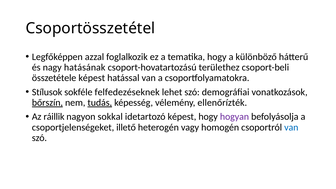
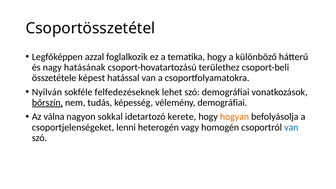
Stílusok: Stílusok -> Nyilván
tudás underline: present -> none
vélemény ellenőrízték: ellenőrízték -> demográfiai
ráillik: ráillik -> válna
idetartozó képest: képest -> kerete
hogyan colour: purple -> orange
illető: illető -> lenni
